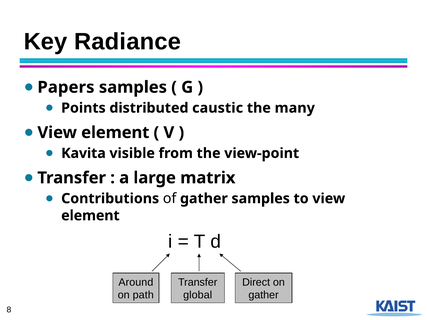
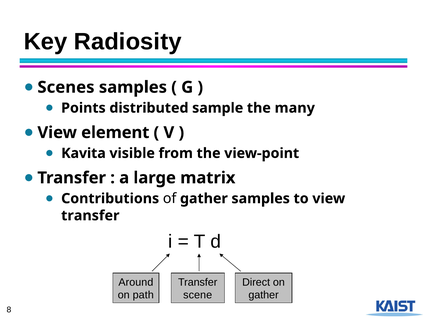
Radiance: Radiance -> Radiosity
Papers: Papers -> Scenes
caustic: caustic -> sample
element at (90, 216): element -> transfer
global: global -> scene
